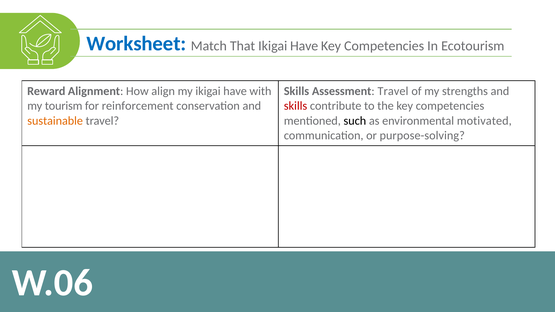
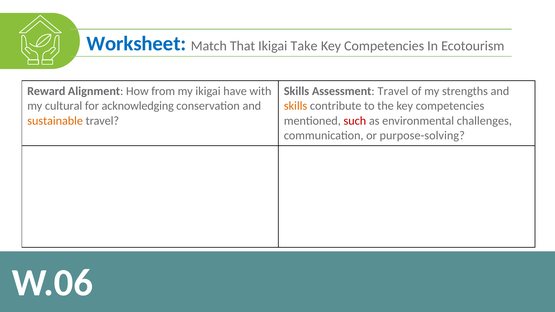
Have at (304, 46): Have -> Take
align: align -> from
tourism: tourism -> cultural
reinforcement: reinforcement -> acknowledging
skills at (296, 106) colour: red -> orange
such colour: black -> red
motivated: motivated -> challenges
